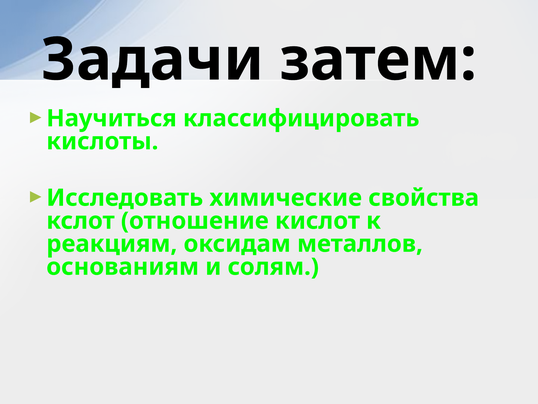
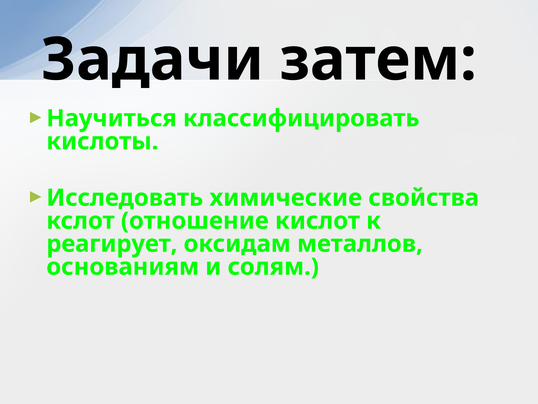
реакциям: реакциям -> реагирует
